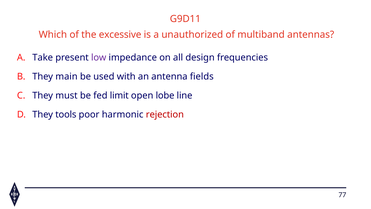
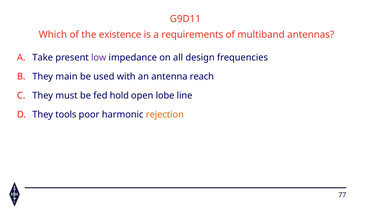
excessive: excessive -> existence
unauthorized: unauthorized -> requirements
fields: fields -> reach
limit: limit -> hold
rejection colour: red -> orange
